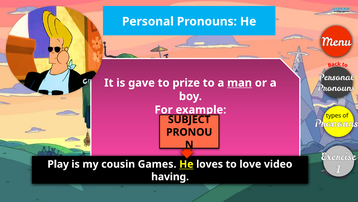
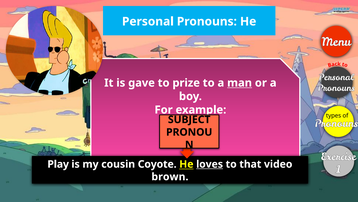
Games: Games -> Coyote
loves underline: none -> present
love: love -> that
having: having -> brown
